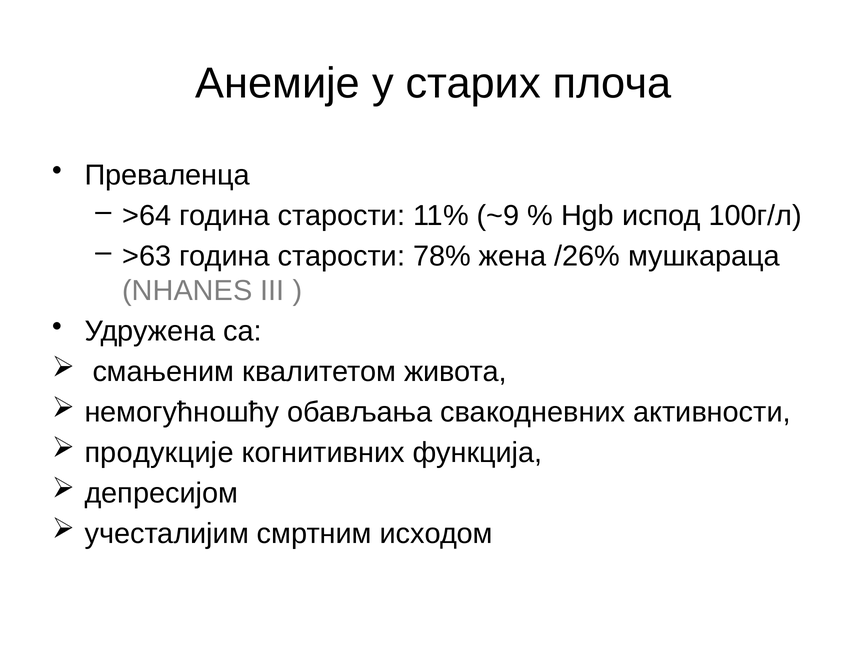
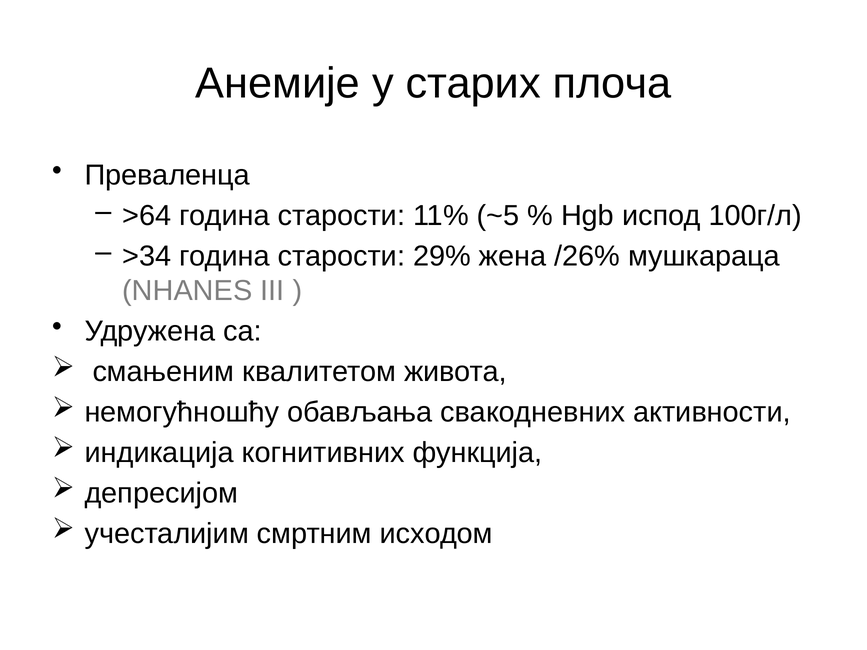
~9: ~9 -> ~5
>63: >63 -> >34
78%: 78% -> 29%
продукције: продукције -> индикација
